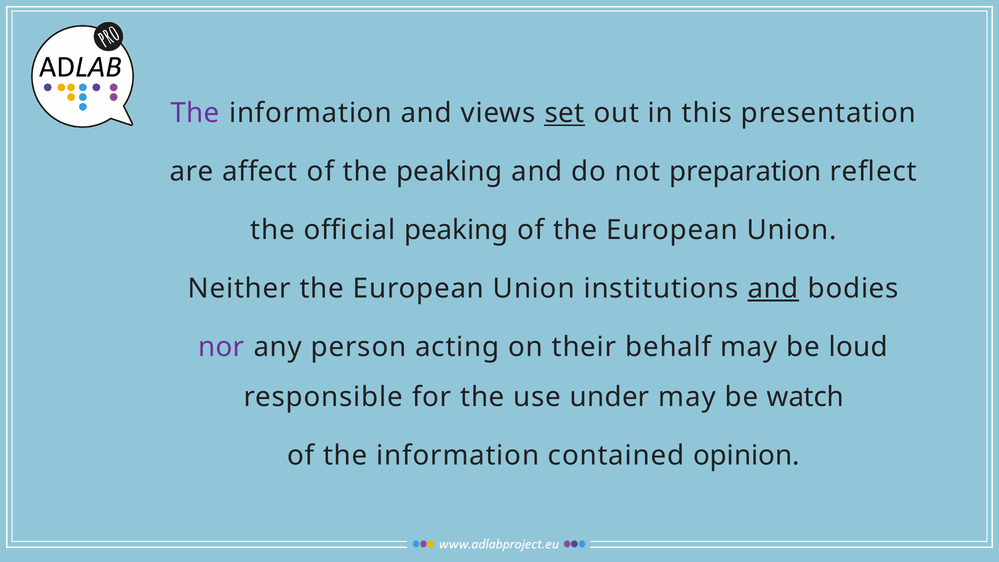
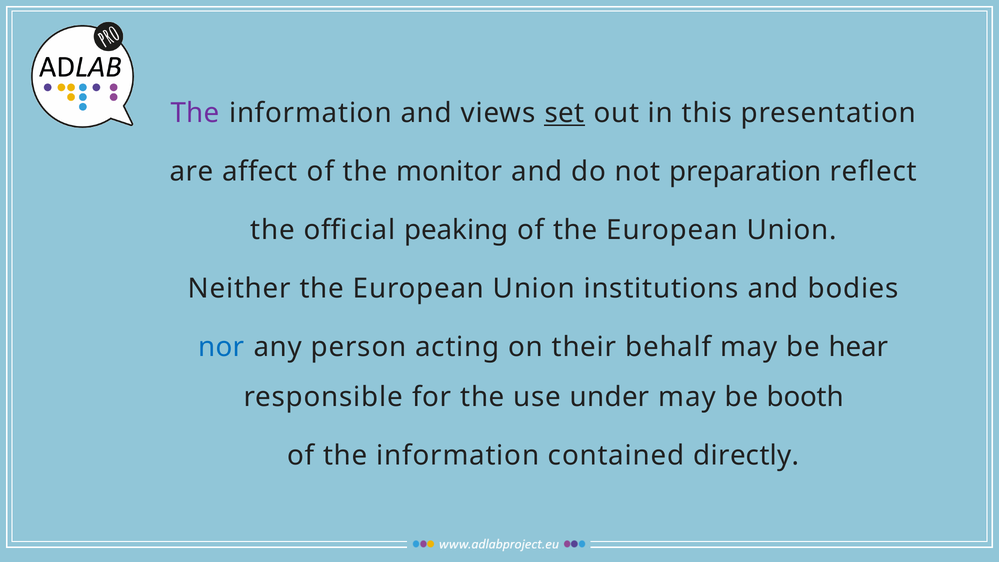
the peaking: peaking -> monitor
and at (773, 288) underline: present -> none
nor colour: purple -> blue
loud: loud -> hear
watch: watch -> booth
opinion: opinion -> directly
